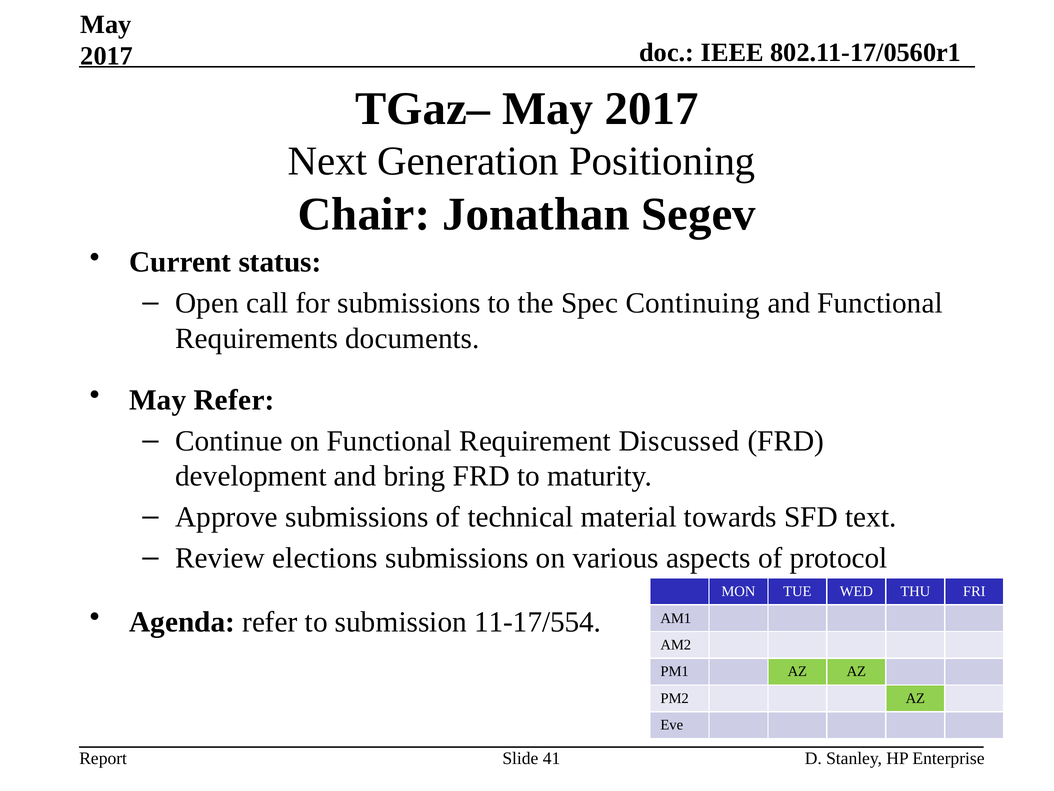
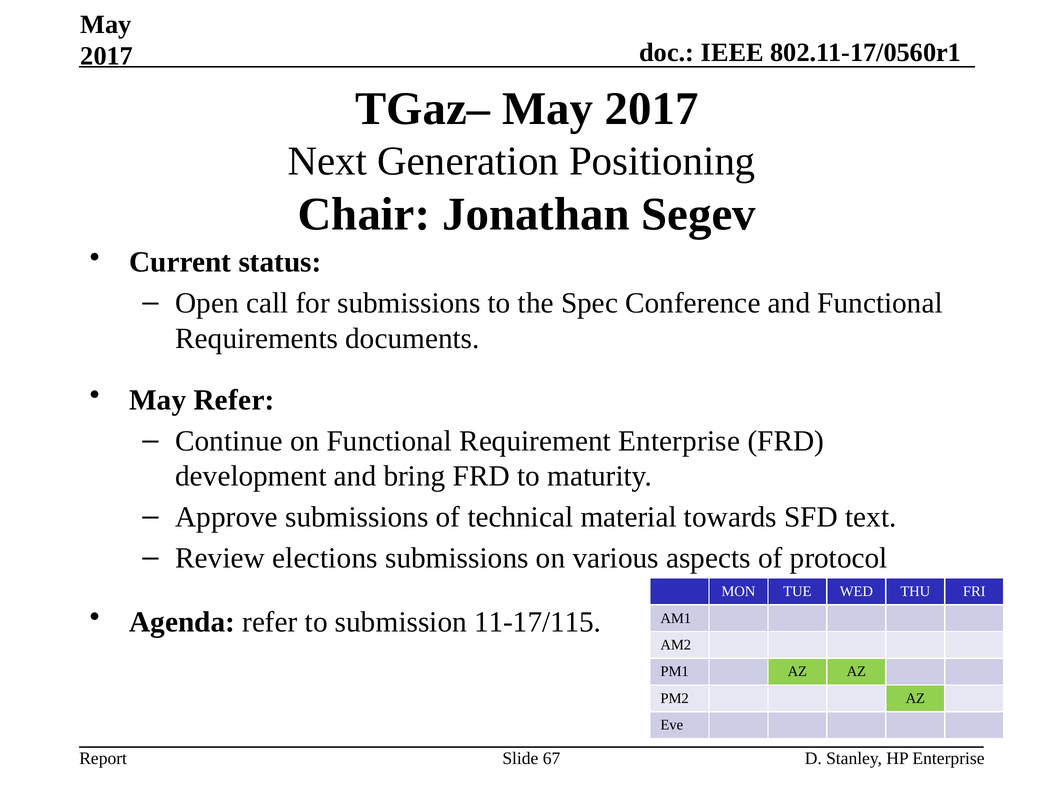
Continuing: Continuing -> Conference
Requirement Discussed: Discussed -> Enterprise
11-17/554: 11-17/554 -> 11-17/115
41: 41 -> 67
